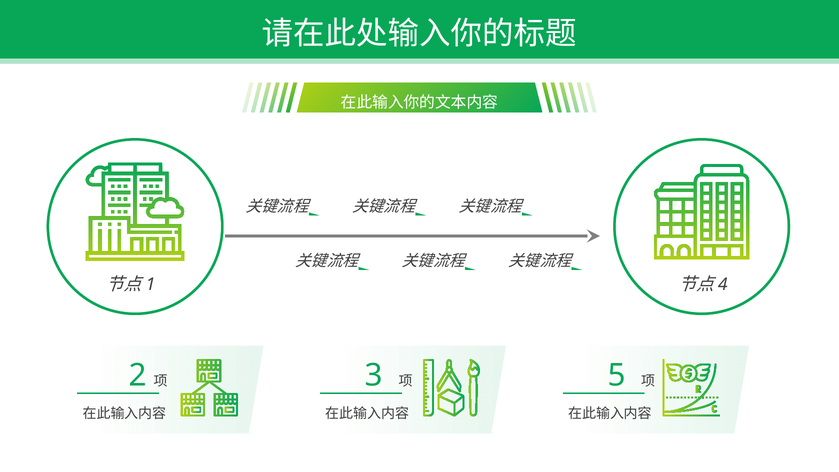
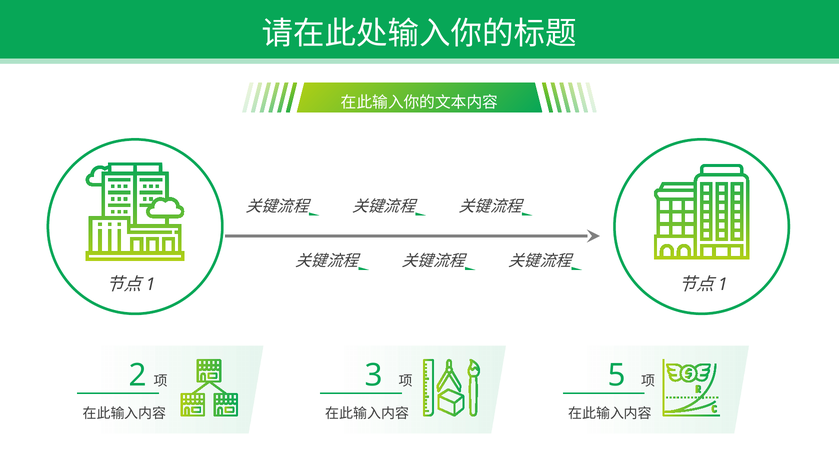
4 at (723, 284): 4 -> 1
